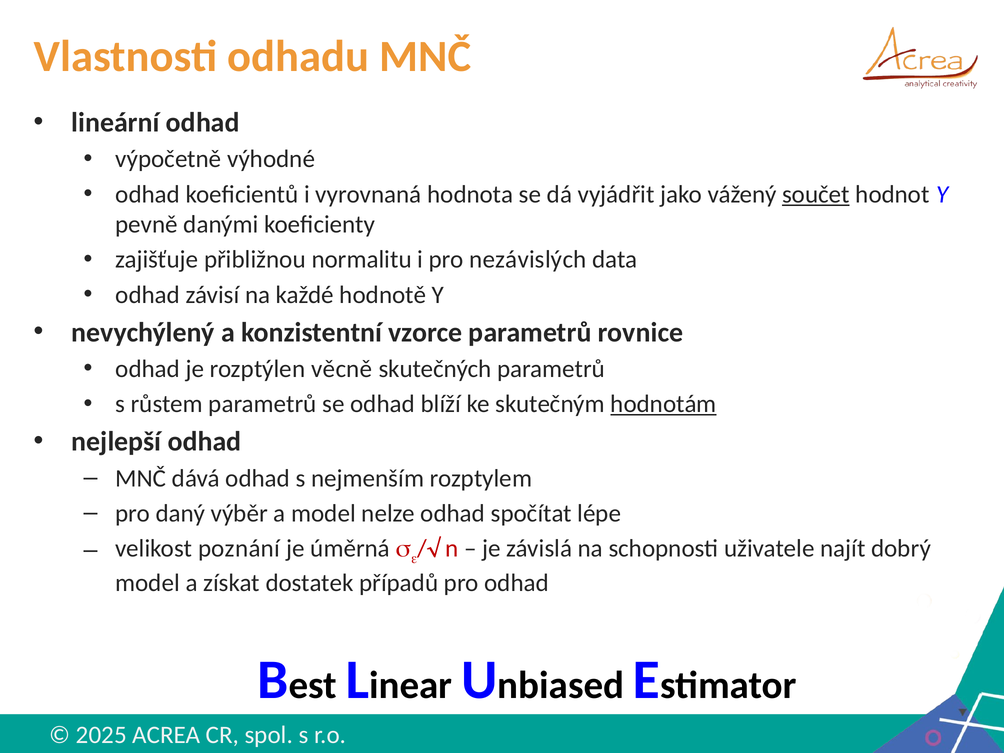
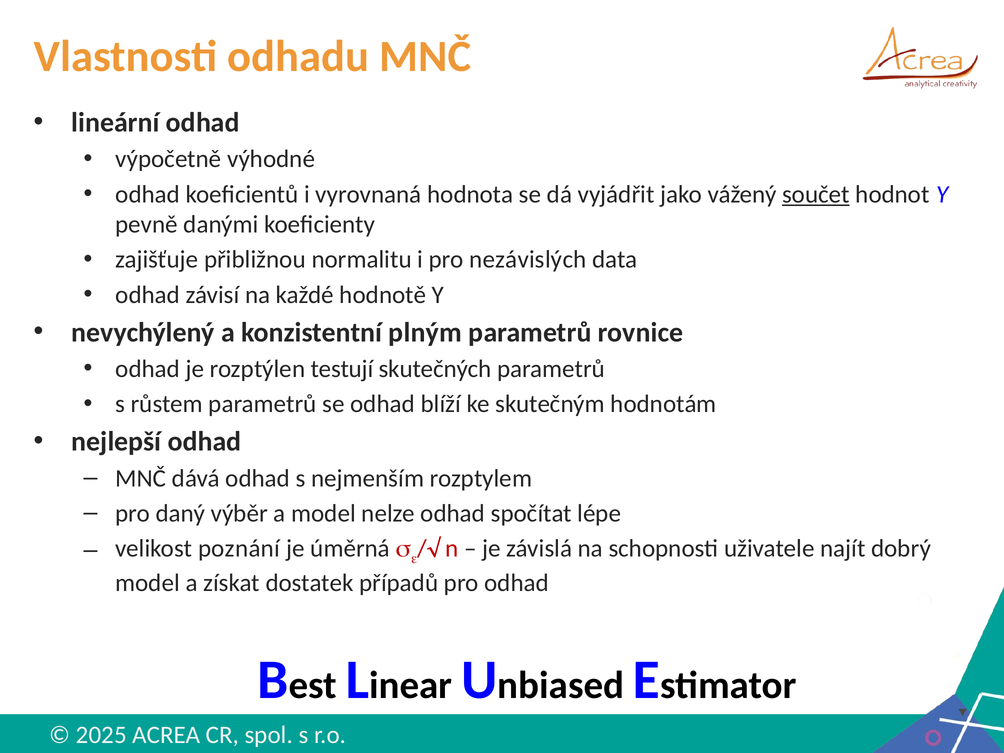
vzorce: vzorce -> plným
věcně: věcně -> testují
hodnotám underline: present -> none
